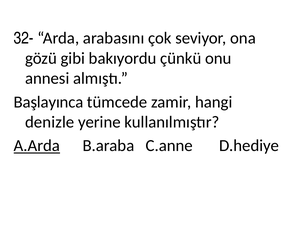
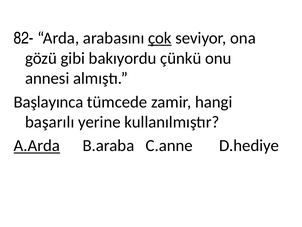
32-: 32- -> 82-
çok underline: none -> present
denizle: denizle -> başarılı
